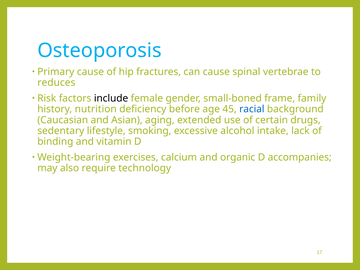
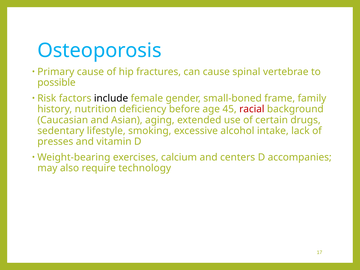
reduces: reduces -> possible
racial colour: blue -> red
binding: binding -> presses
organic: organic -> centers
